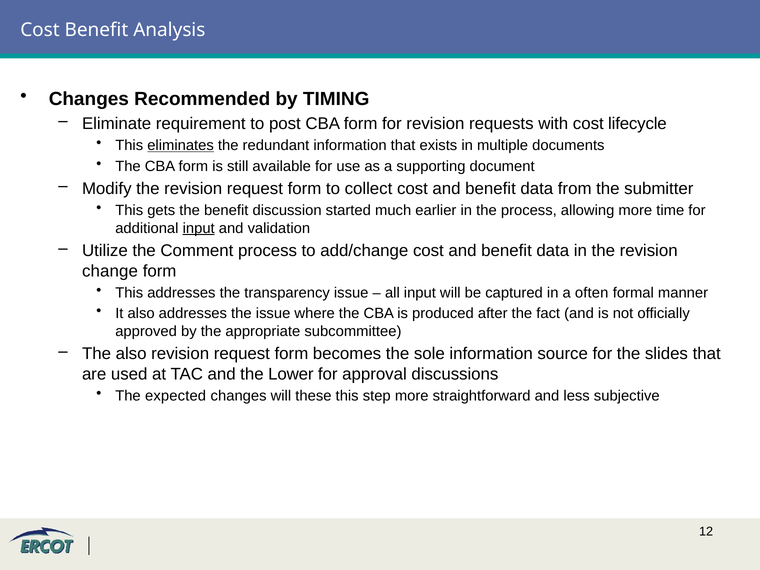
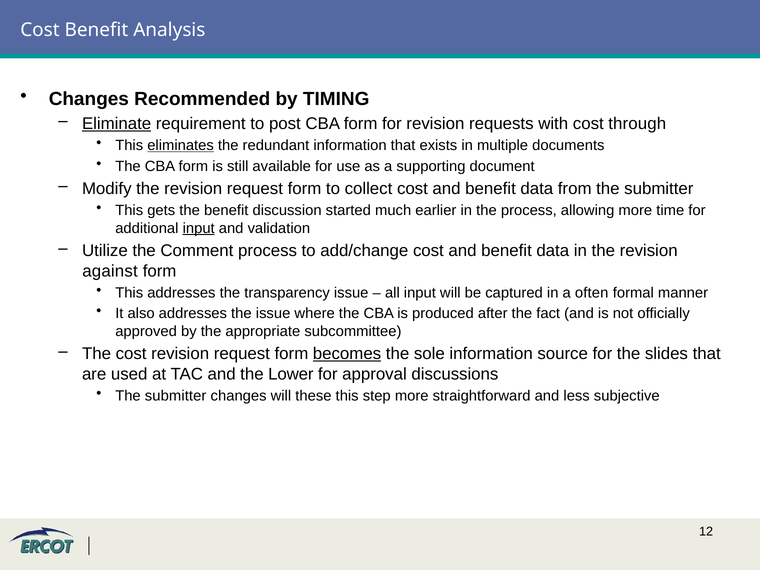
Eliminate underline: none -> present
lifecycle: lifecycle -> through
change: change -> against
The also: also -> cost
becomes underline: none -> present
expected at (176, 396): expected -> submitter
